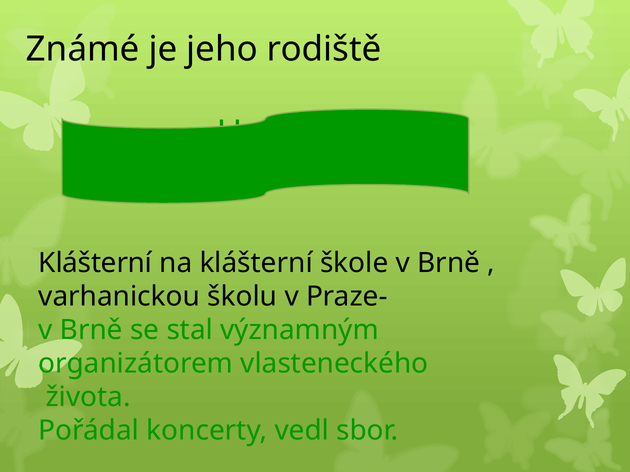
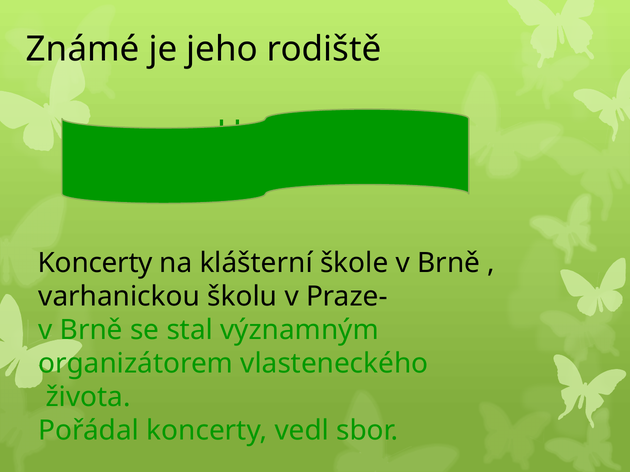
Klášterní at (95, 263): Klášterní -> Koncerty
